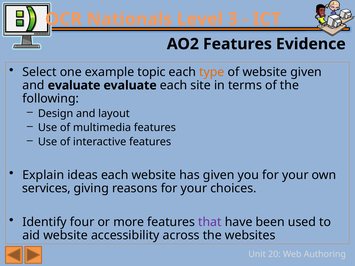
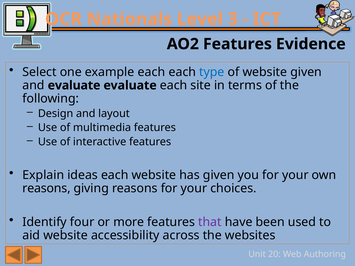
example topic: topic -> each
type colour: orange -> blue
services at (46, 188): services -> reasons
